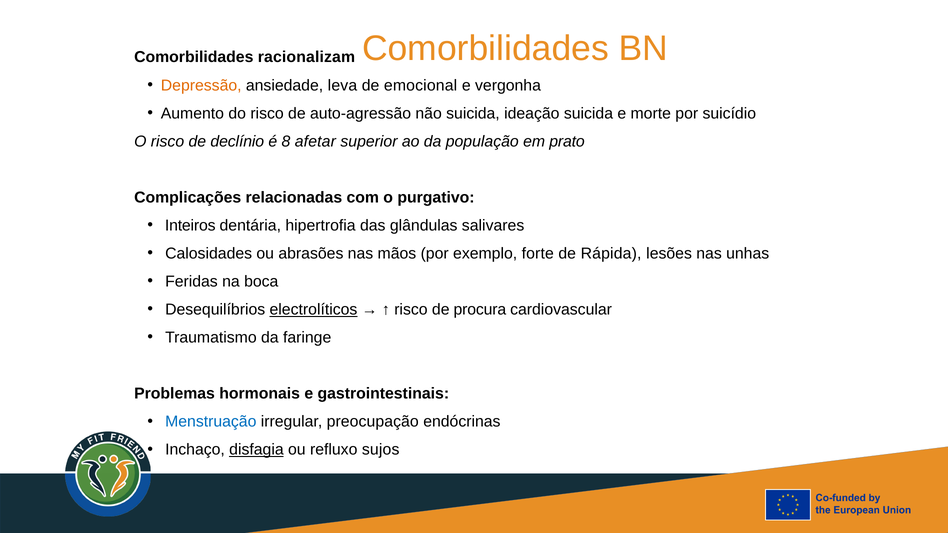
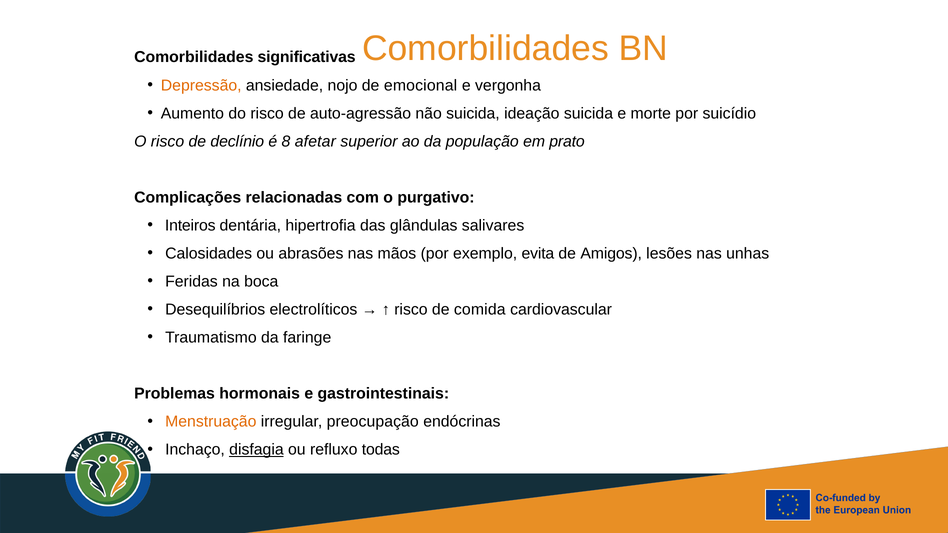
racionalizam: racionalizam -> significativas
leva: leva -> nojo
forte: forte -> evita
Rápida: Rápida -> Amigos
electrolíticos underline: present -> none
procura: procura -> comida
Menstruação colour: blue -> orange
sujos: sujos -> todas
